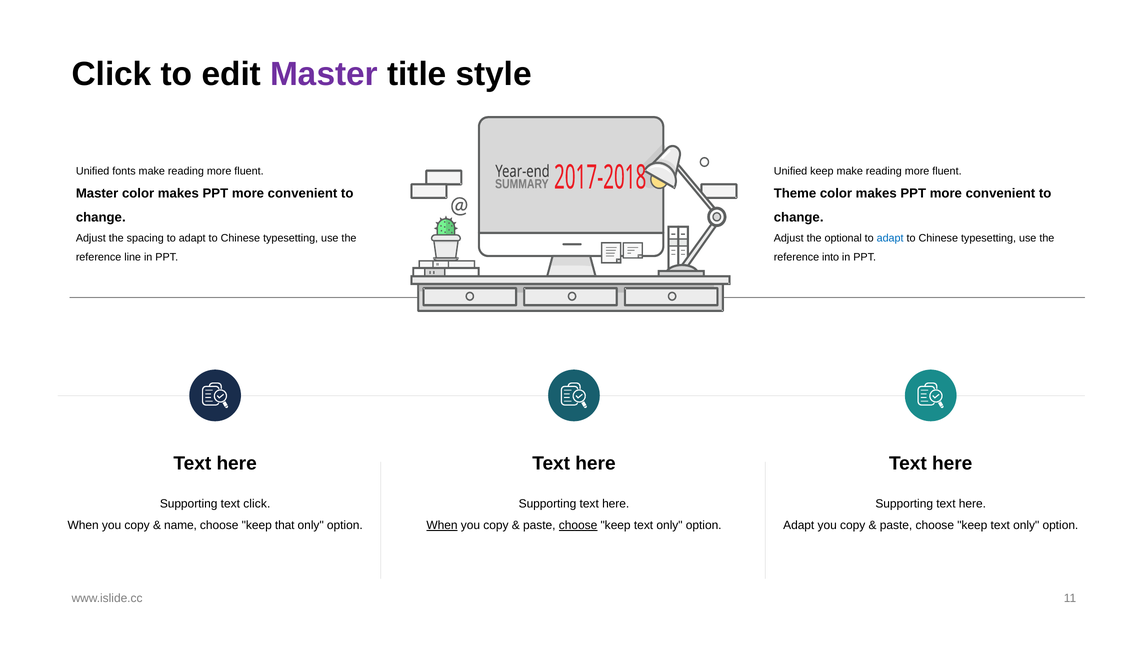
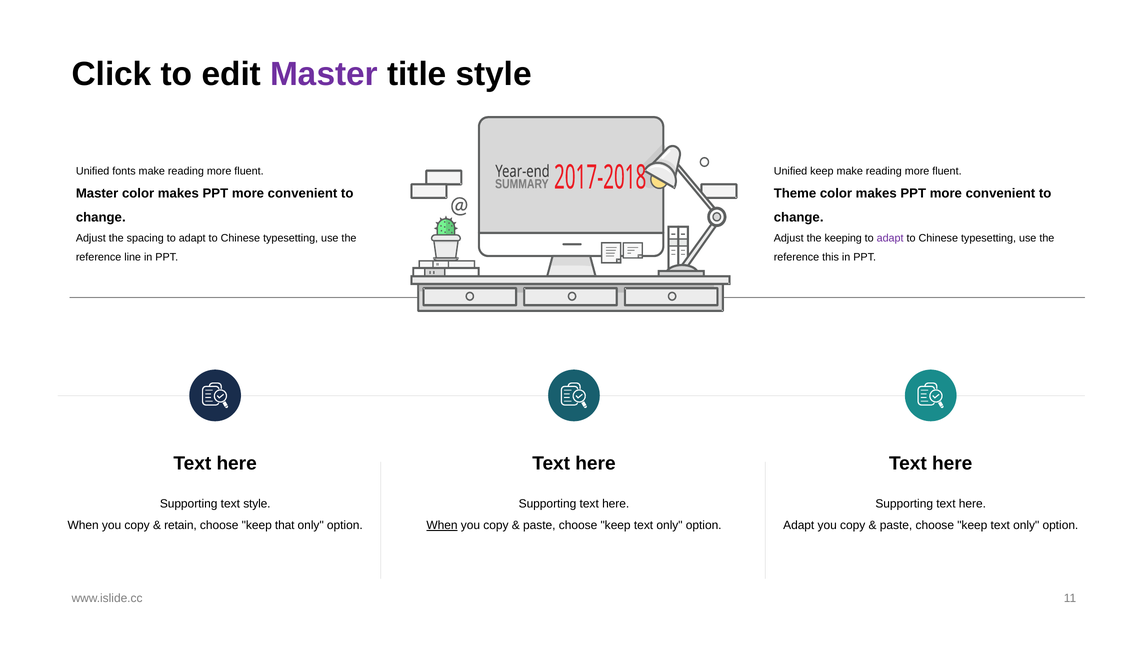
optional: optional -> keeping
adapt at (890, 238) colour: blue -> purple
into: into -> this
text click: click -> style
name: name -> retain
choose at (578, 525) underline: present -> none
